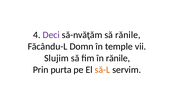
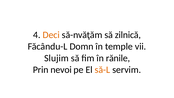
Deci colour: purple -> orange
să rănile: rănile -> zilnică
purta: purta -> nevoi
